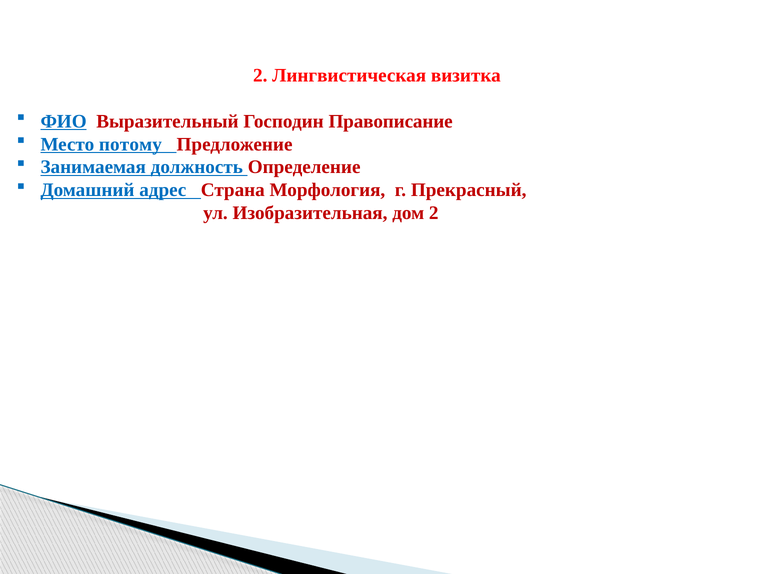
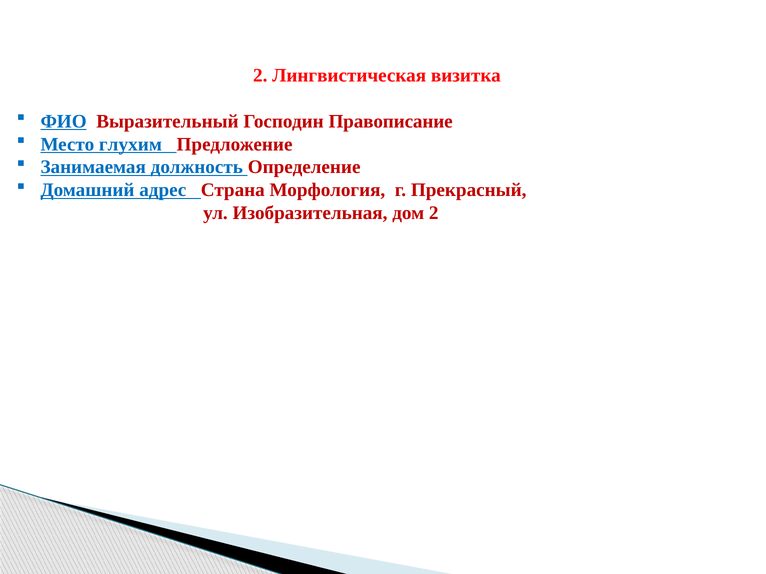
потому: потому -> глухим
